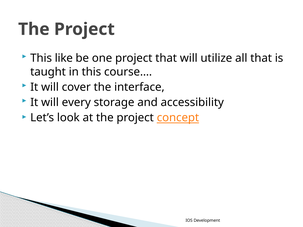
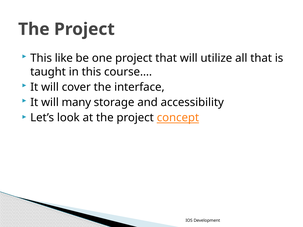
every: every -> many
